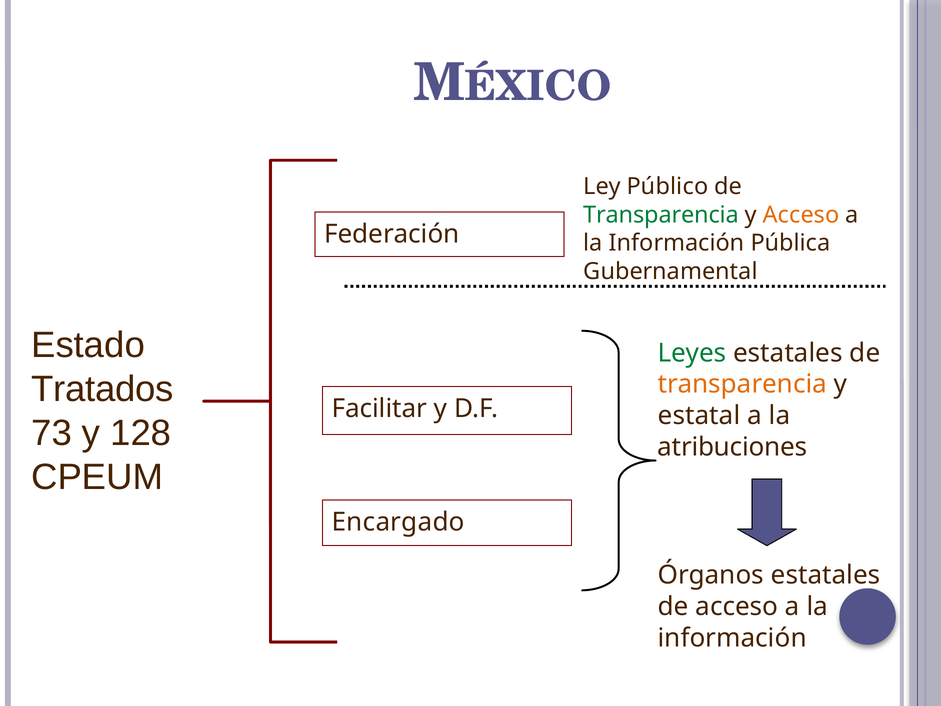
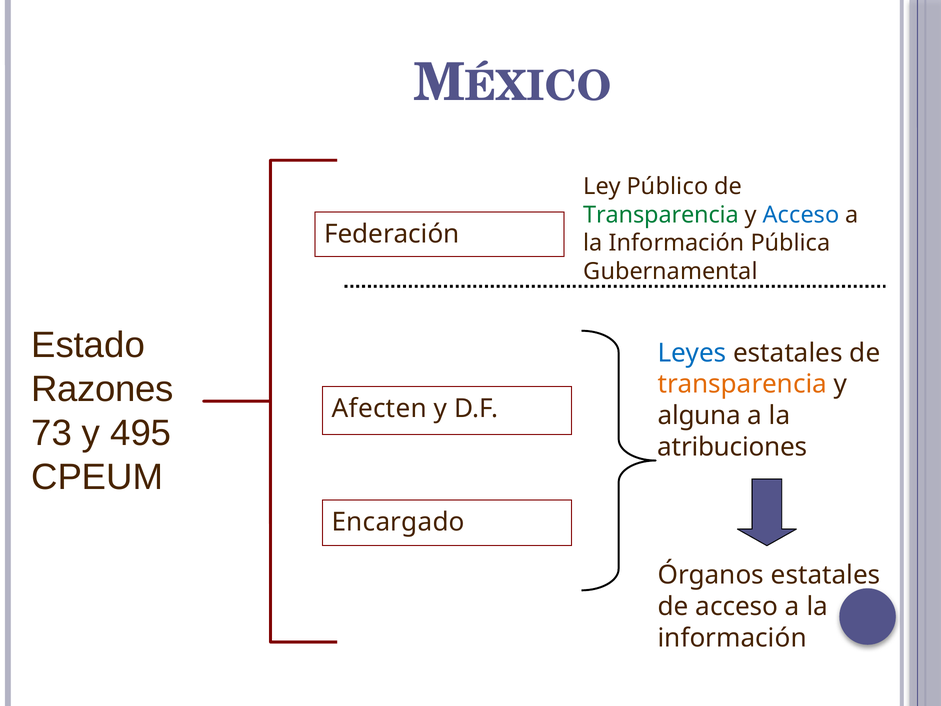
Acceso at (801, 215) colour: orange -> blue
Leyes colour: green -> blue
Tratados: Tratados -> Razones
Facilitar: Facilitar -> Afecten
estatal: estatal -> alguna
128: 128 -> 495
